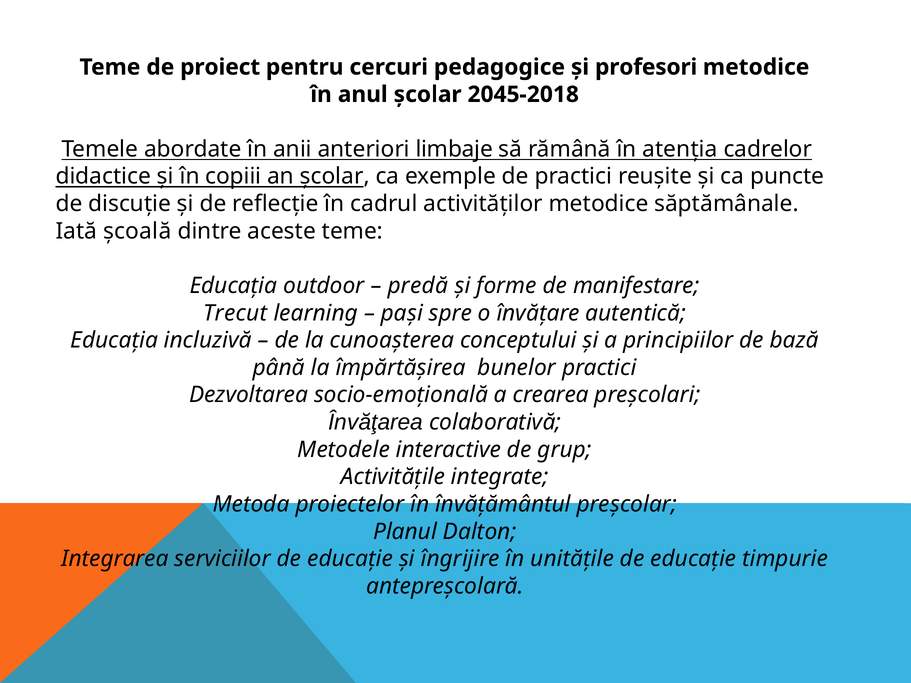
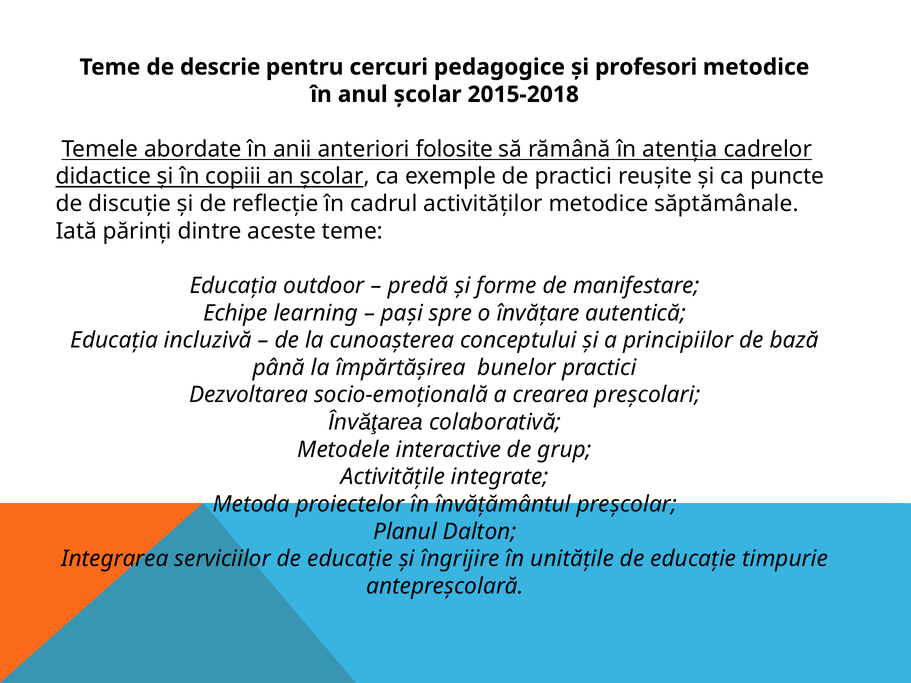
proiect: proiect -> descrie
2045-2018: 2045-2018 -> 2015-2018
limbaje: limbaje -> folosite
școală: școală -> părinţi
Trecut: Trecut -> Echipe
